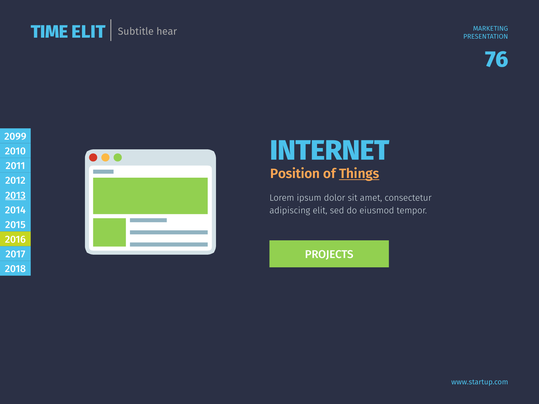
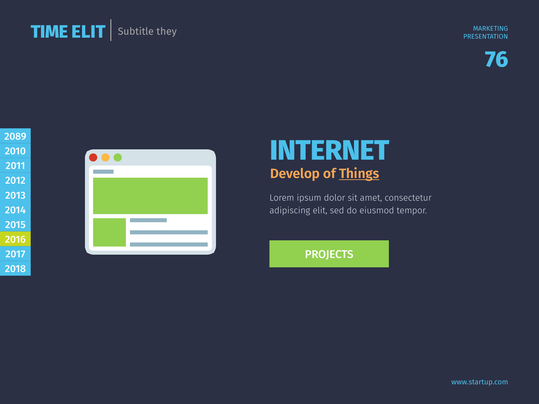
hear: hear -> they
2099: 2099 -> 2089
Position: Position -> Develop
2013 underline: present -> none
